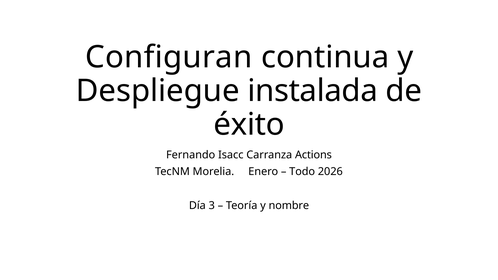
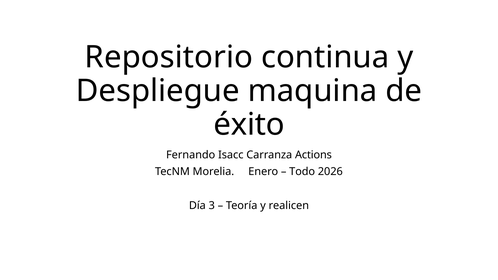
Configuran: Configuran -> Repositorio
instalada: instalada -> maquina
nombre: nombre -> realicen
